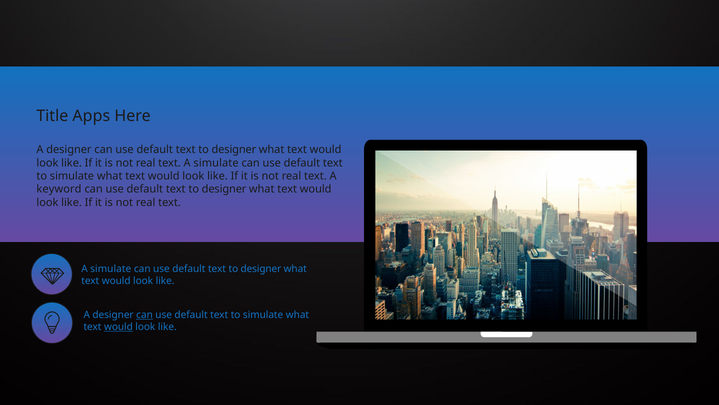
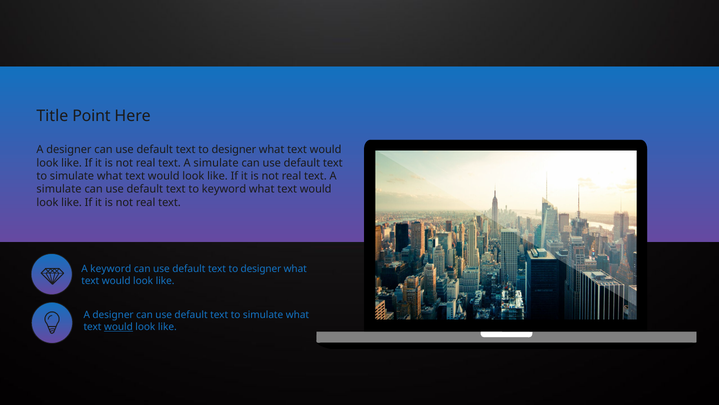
Apps: Apps -> Point
keyword at (59, 189): keyword -> simulate
designer at (224, 189): designer -> keyword
simulate at (111, 269): simulate -> keyword
can at (145, 315) underline: present -> none
